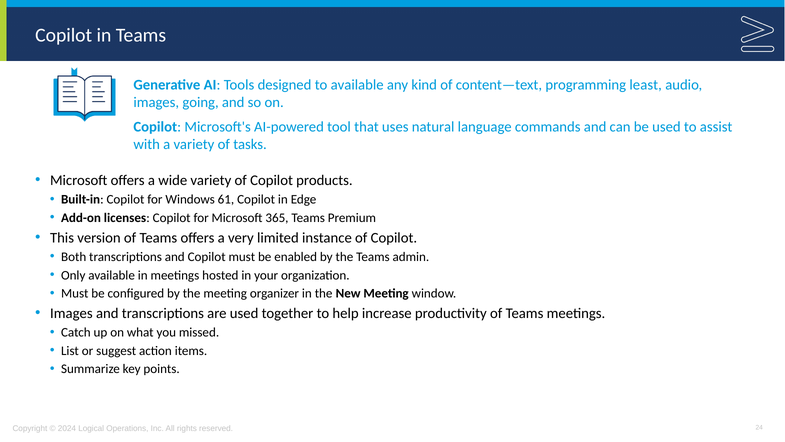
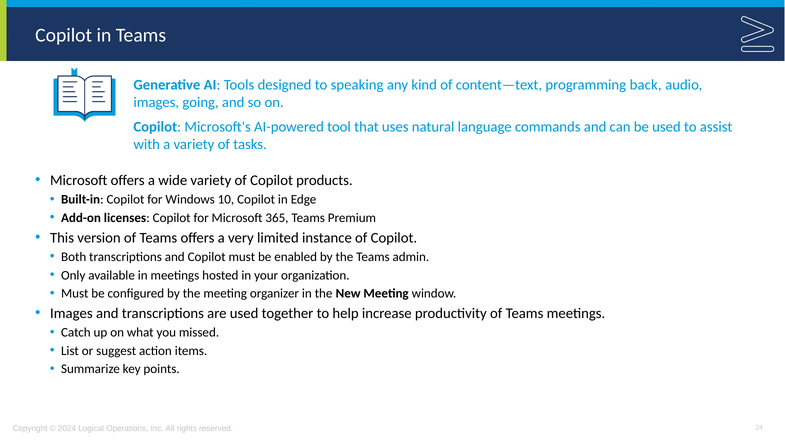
to available: available -> speaking
least: least -> back
61: 61 -> 10
